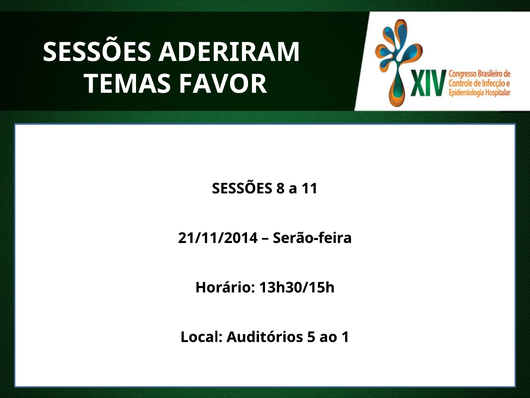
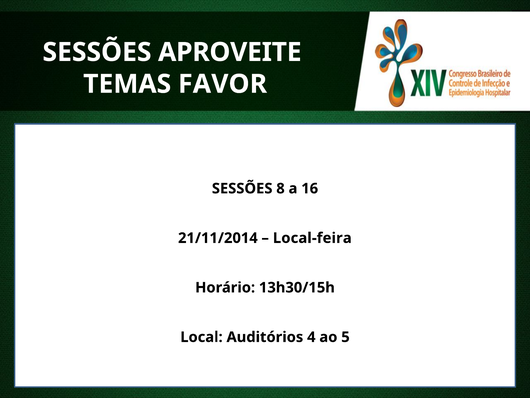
ADERIRAM: ADERIRAM -> APROVEITE
11: 11 -> 16
Serão-feira: Serão-feira -> Local-feira
5: 5 -> 4
1: 1 -> 5
